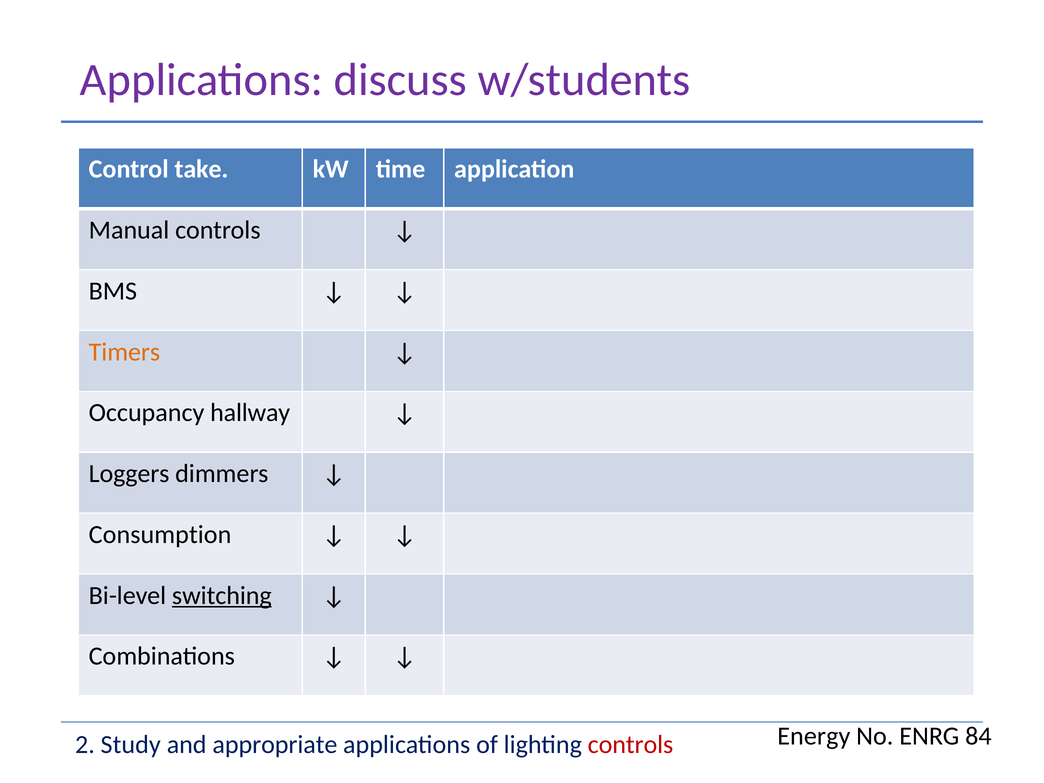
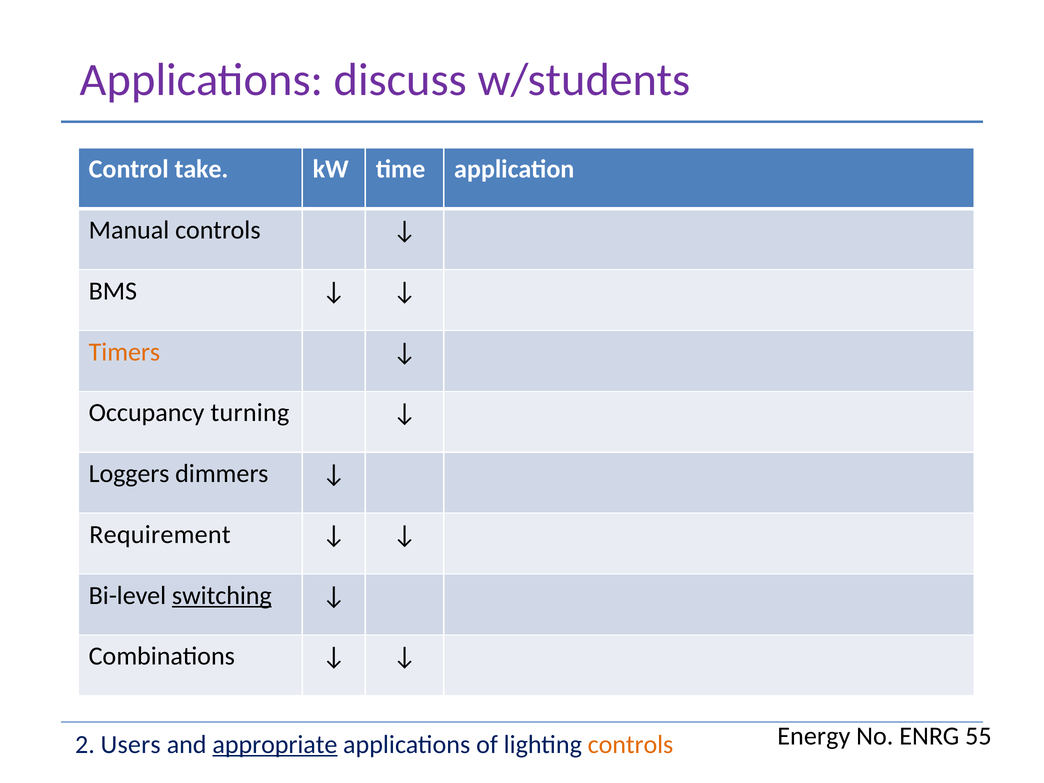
hallway: hallway -> turning
Consumption: Consumption -> Requirement
84: 84 -> 55
Study: Study -> Users
appropriate underline: none -> present
controls at (630, 745) colour: red -> orange
